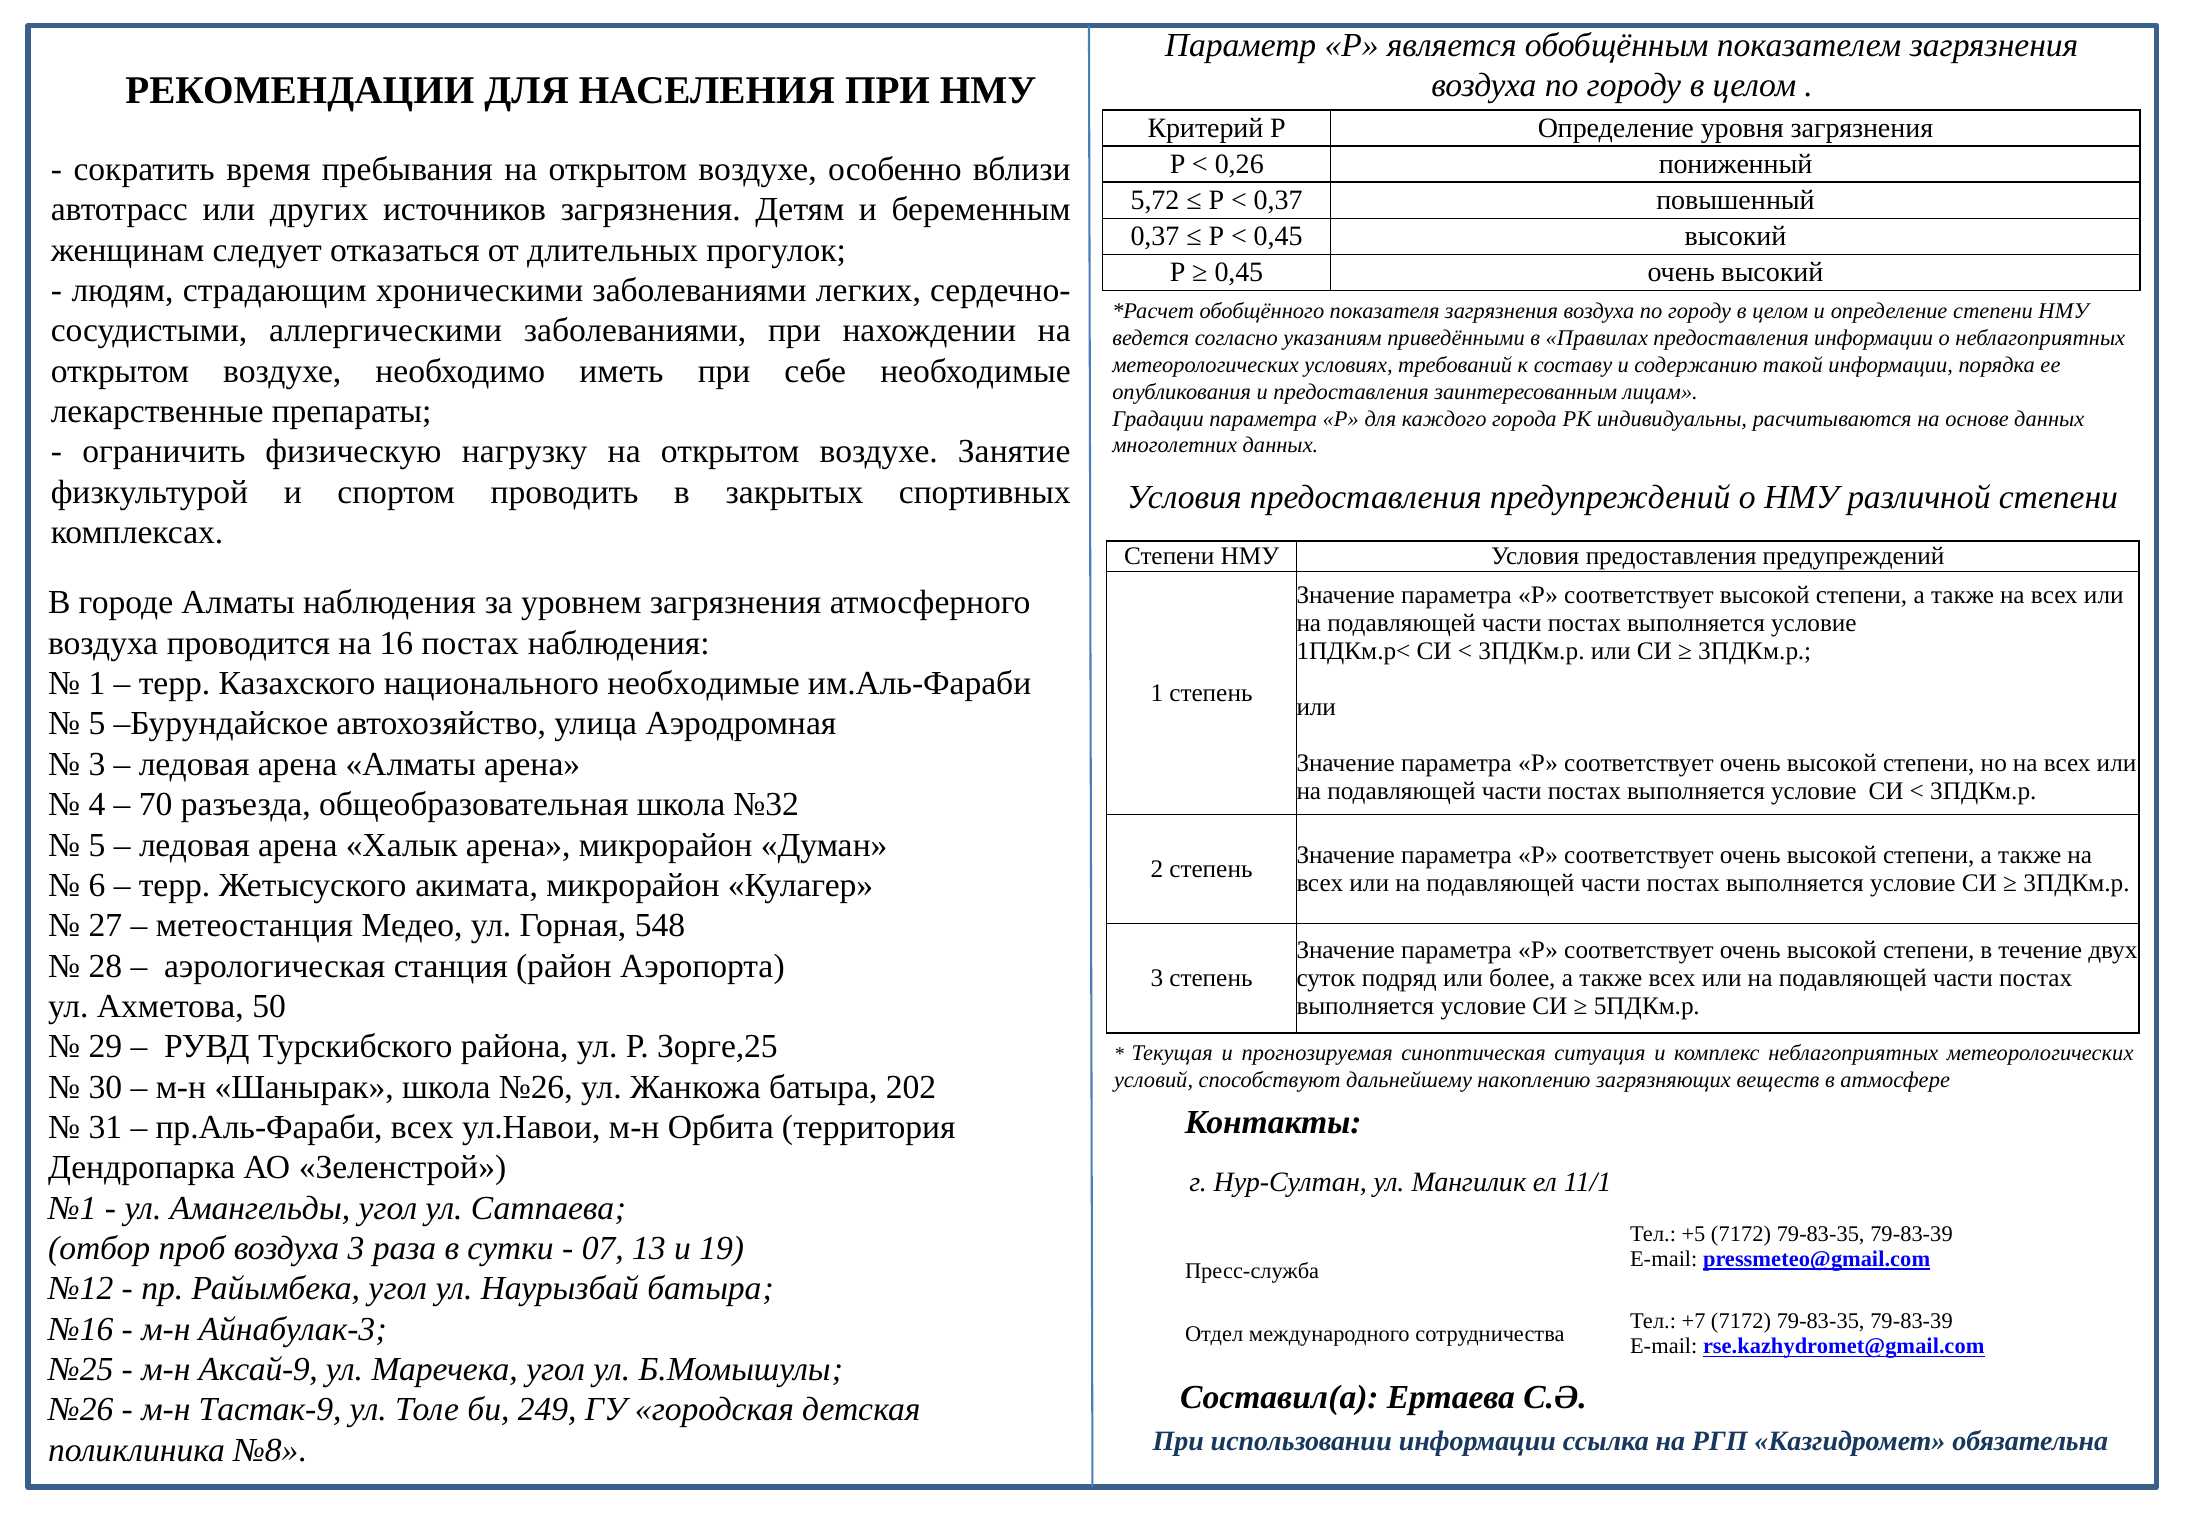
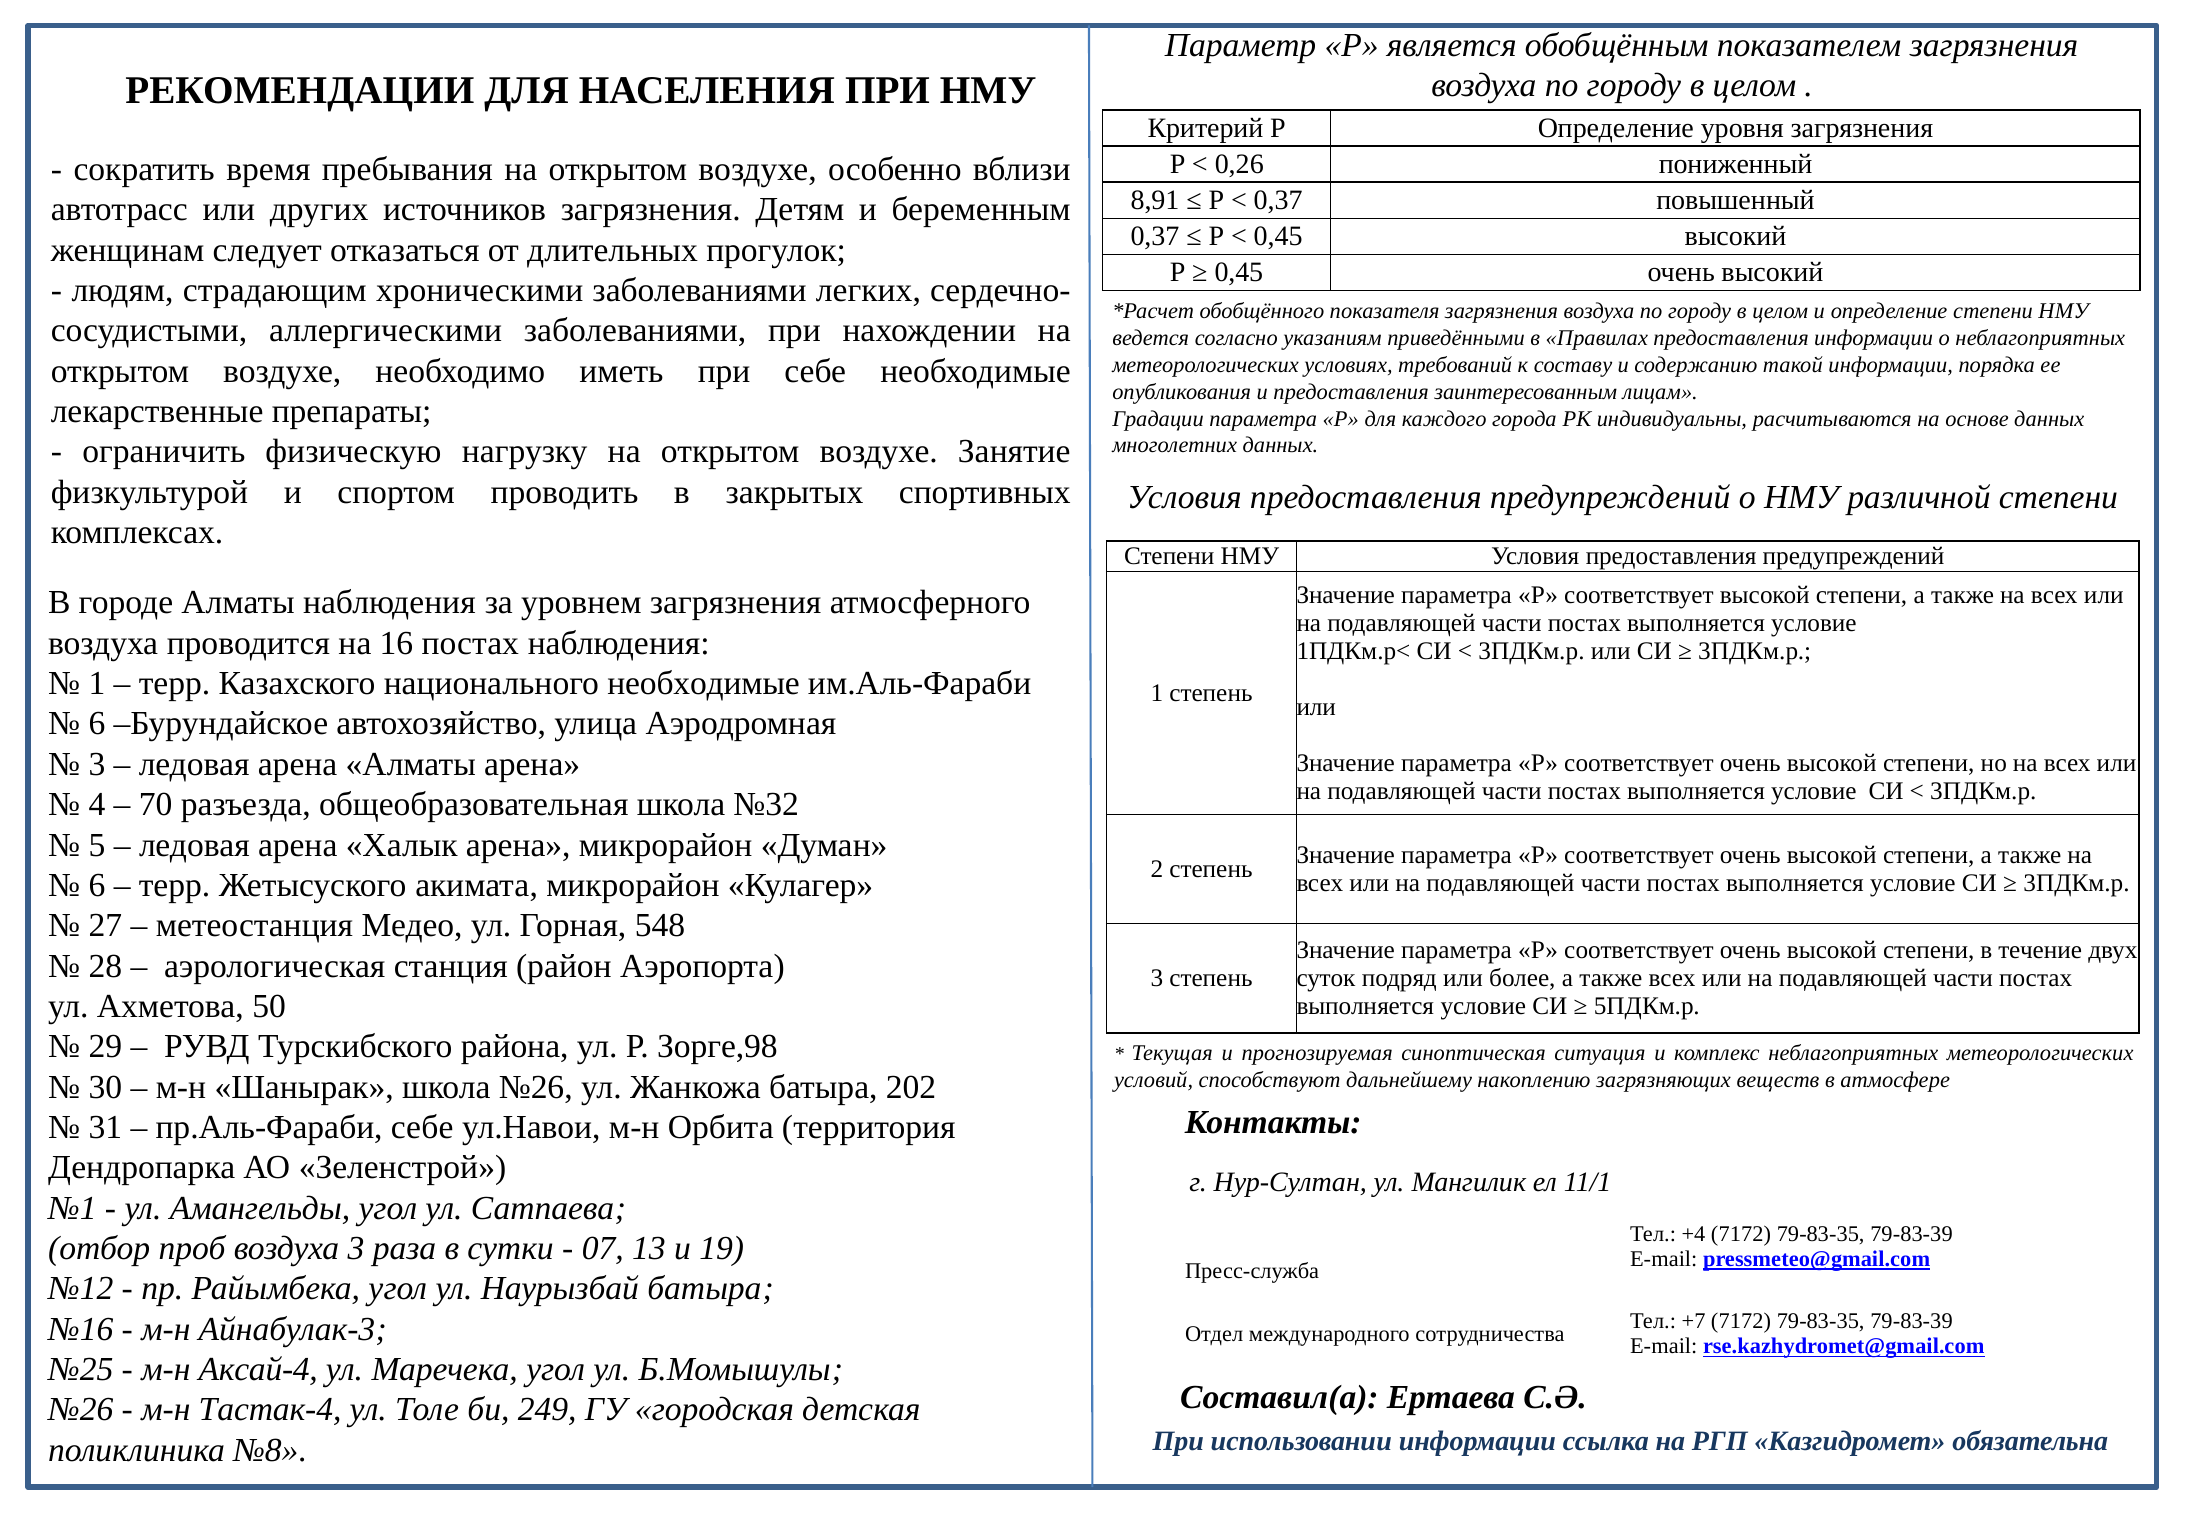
5,72: 5,72 -> 8,91
5 at (97, 724): 5 -> 6
Зорге,25: Зорге,25 -> Зорге,98
пр.Аль-Фараби всех: всех -> себе
+5: +5 -> +4
Аксай-9: Аксай-9 -> Аксай-4
Тастак-9: Тастак-9 -> Тастак-4
